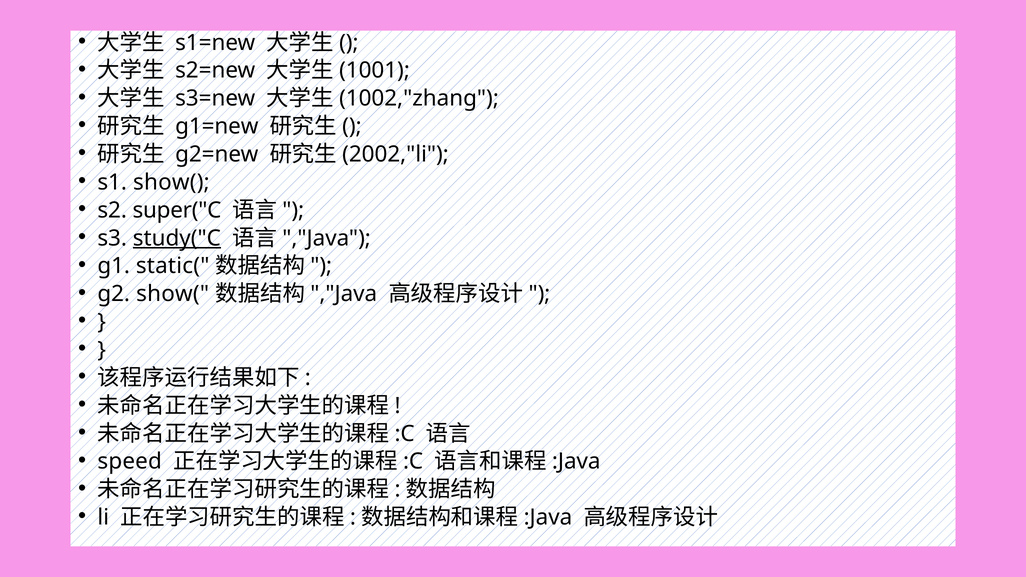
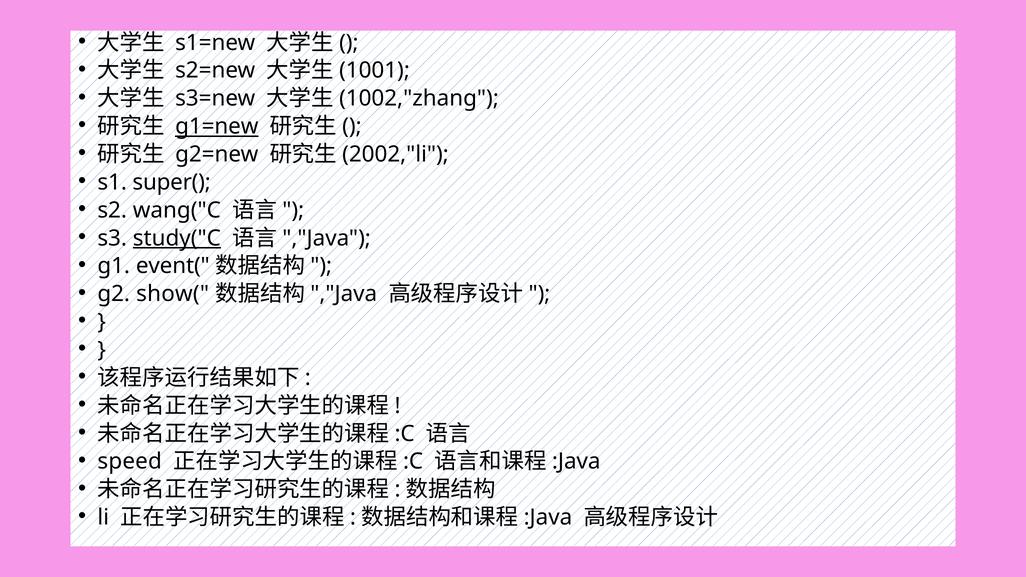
g1=new underline: none -> present
s1 show(: show( -> super(
super("C: super("C -> wang("C
static(: static( -> event(
